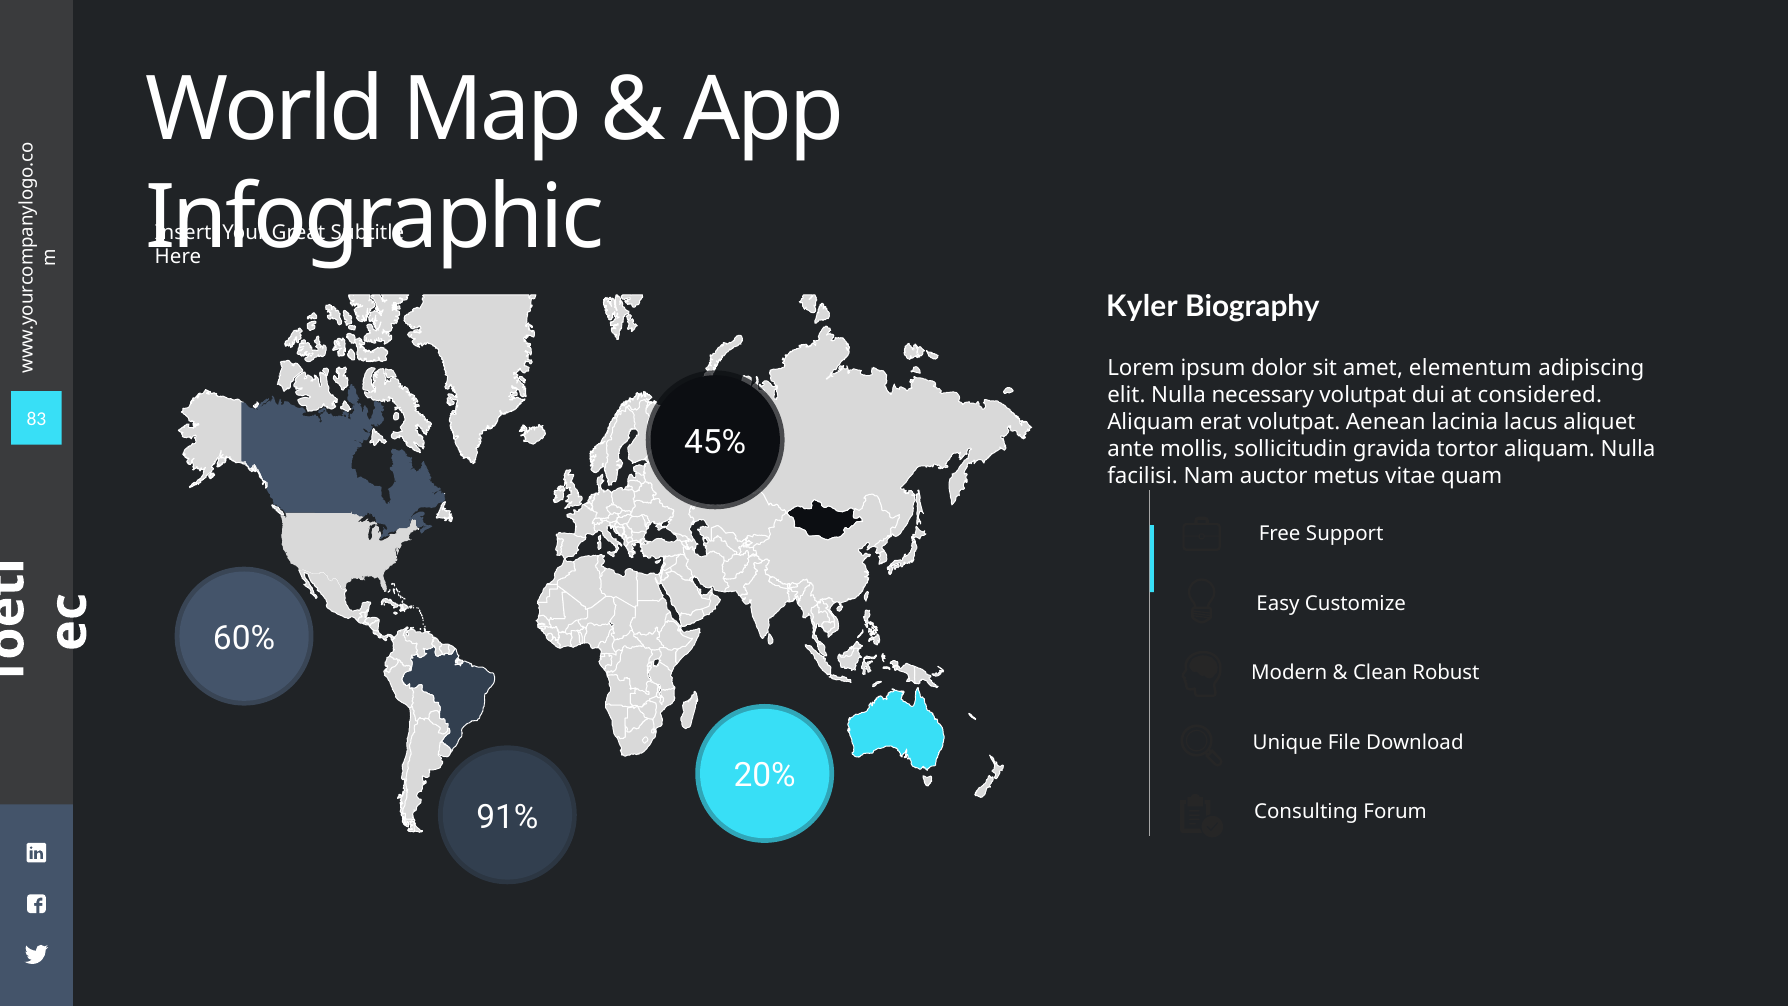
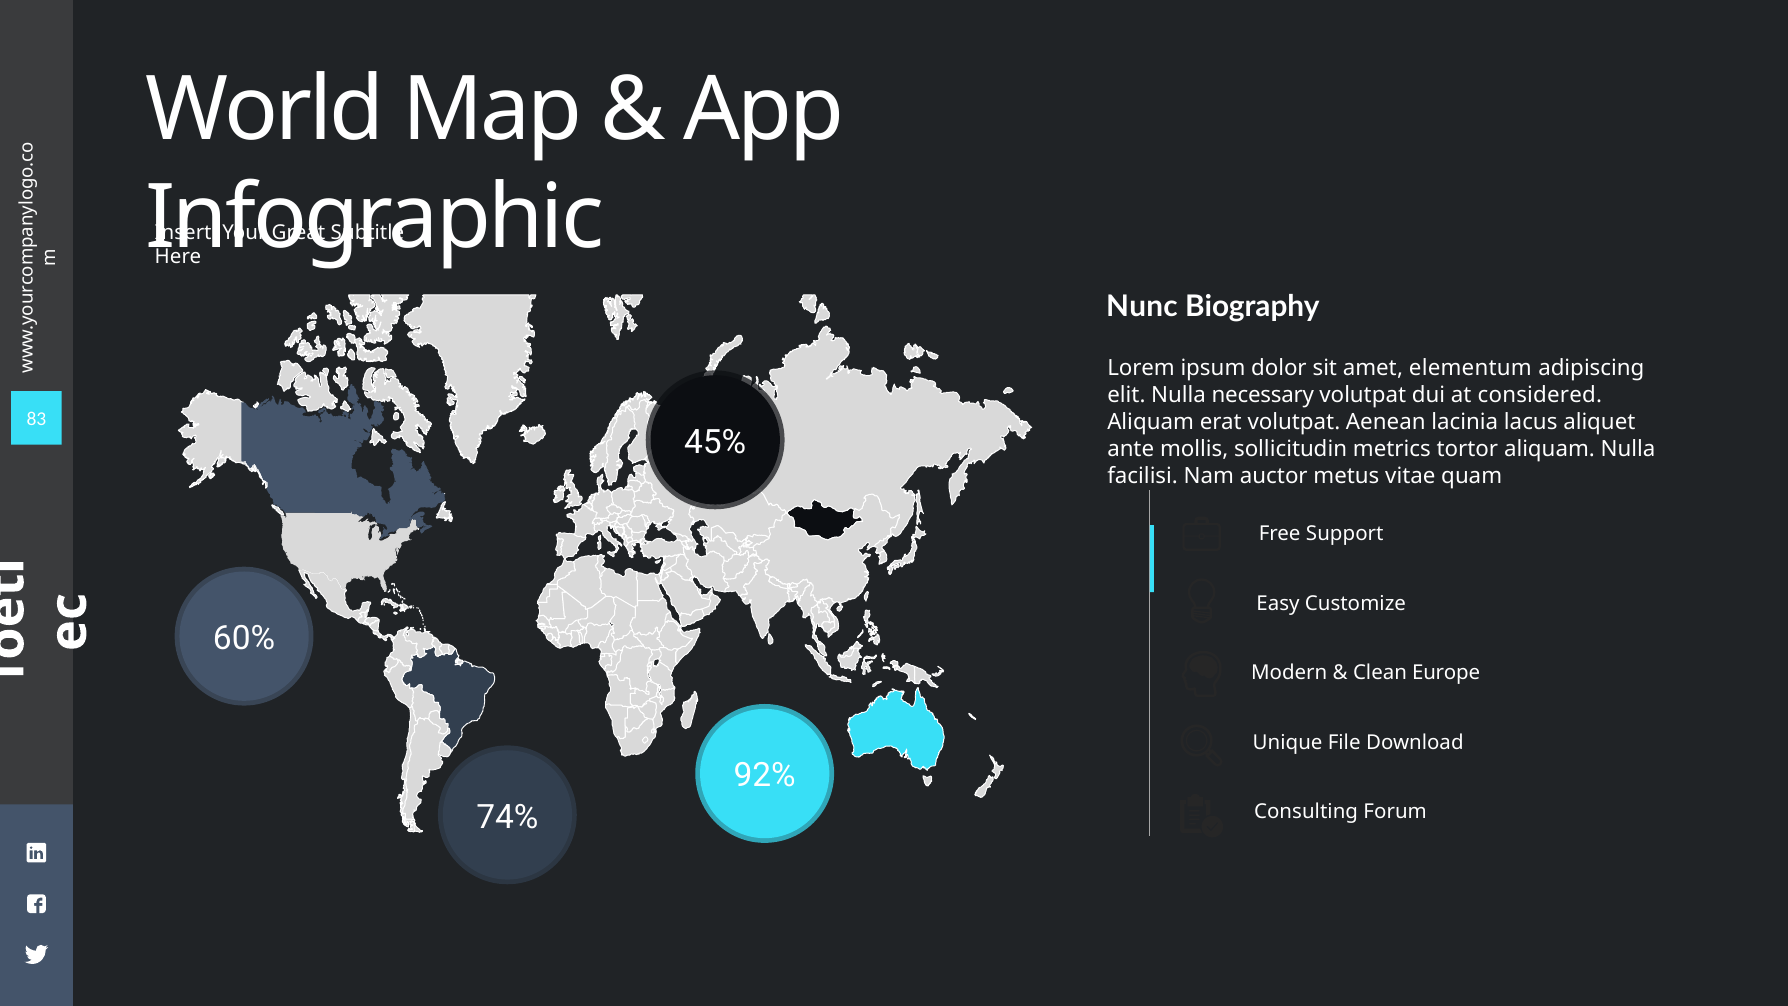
Kyler: Kyler -> Nunc
gravida: gravida -> metrics
Robust: Robust -> Europe
20%: 20% -> 92%
91%: 91% -> 74%
